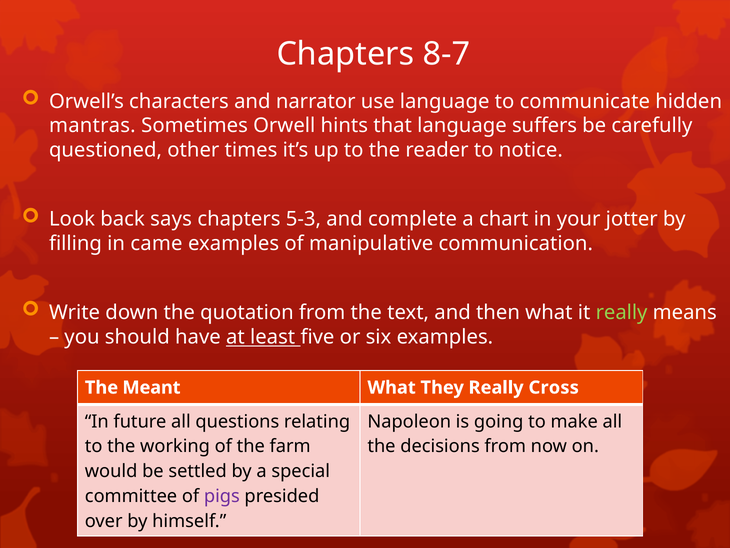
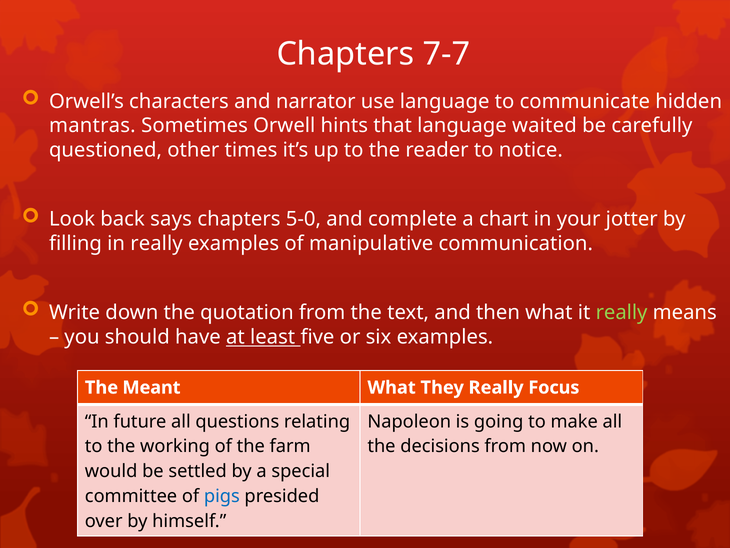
8-7: 8-7 -> 7-7
suffers: suffers -> waited
5-3: 5-3 -> 5-0
in came: came -> really
Cross: Cross -> Focus
pigs colour: purple -> blue
